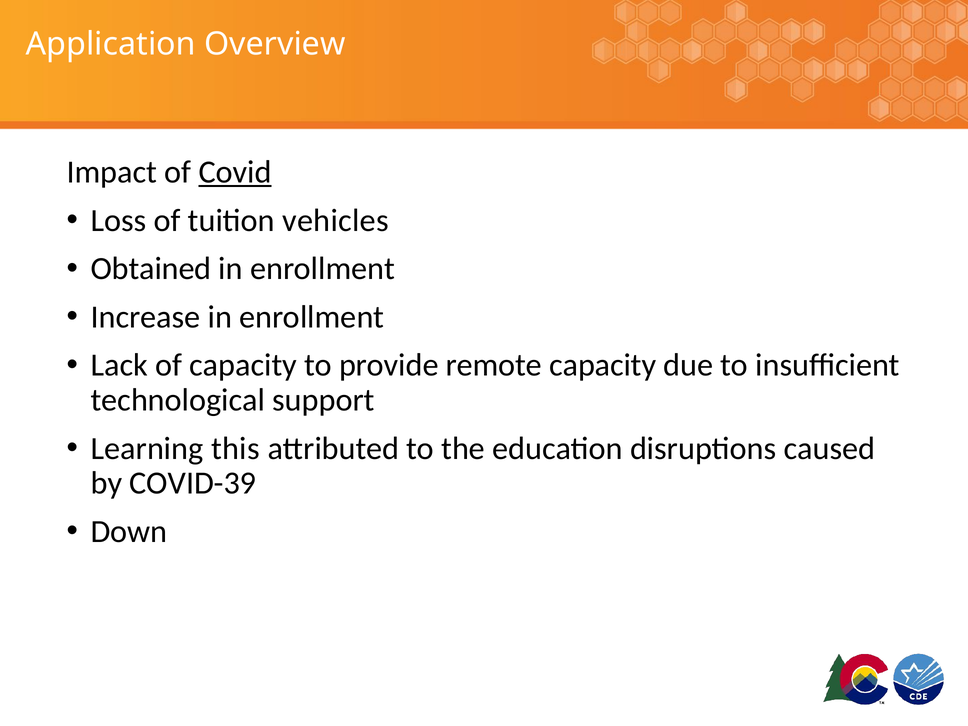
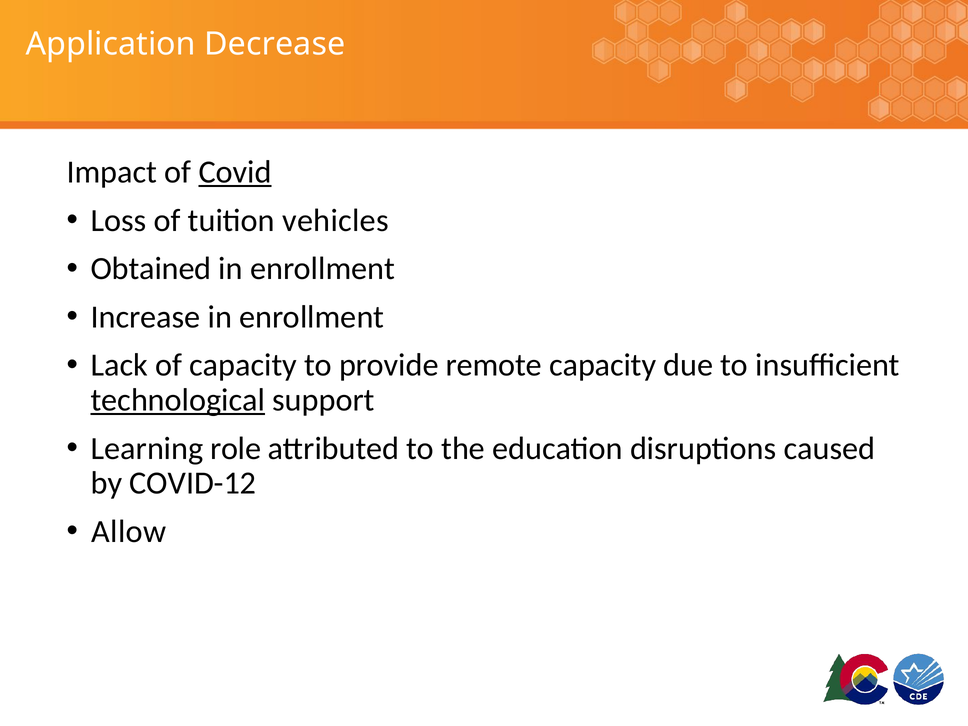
Overview: Overview -> Decrease
technological underline: none -> present
this: this -> role
COVID-39: COVID-39 -> COVID-12
Down: Down -> Allow
